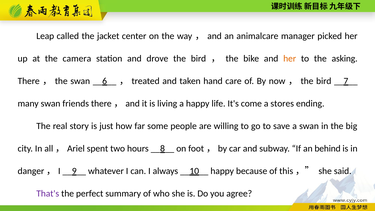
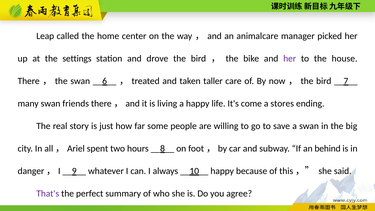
jacket: jacket -> home
camera: camera -> settings
her at (290, 58) colour: orange -> purple
asking: asking -> house
hand: hand -> taller
